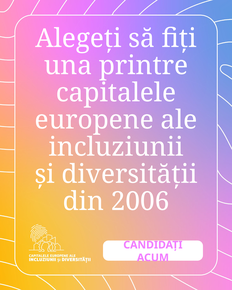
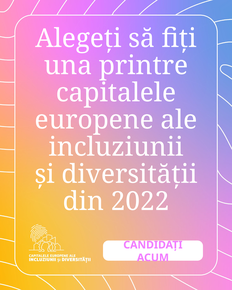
2006: 2006 -> 2022
